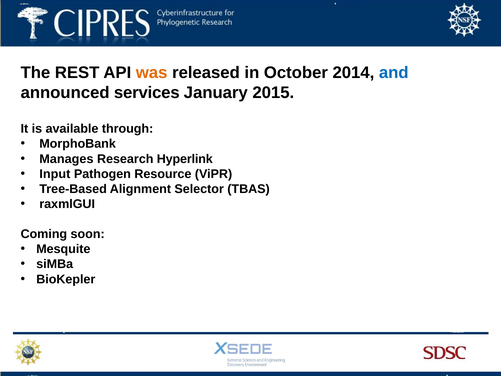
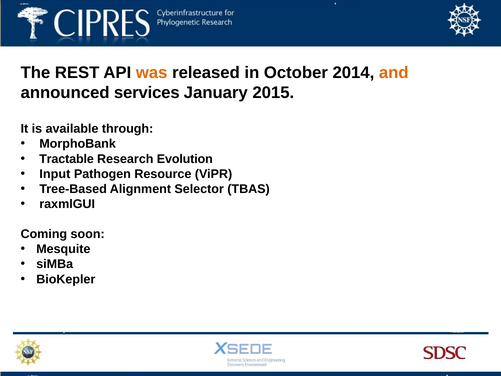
and colour: blue -> orange
Manages: Manages -> Tractable
Hyperlink: Hyperlink -> Evolution
